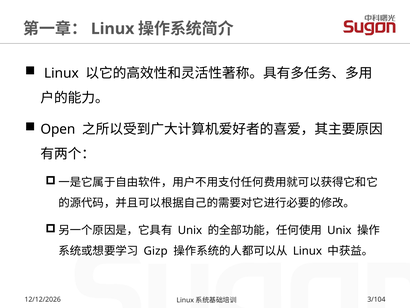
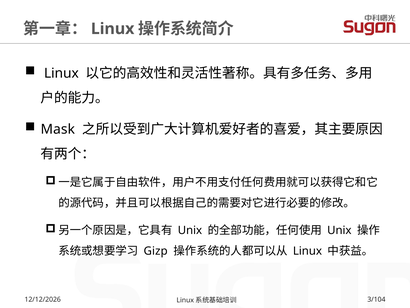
Open: Open -> Mask
